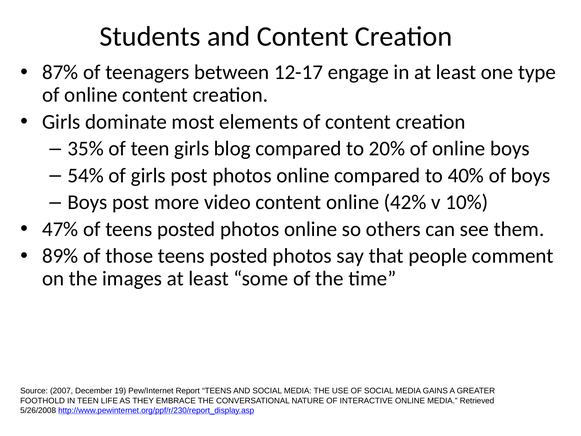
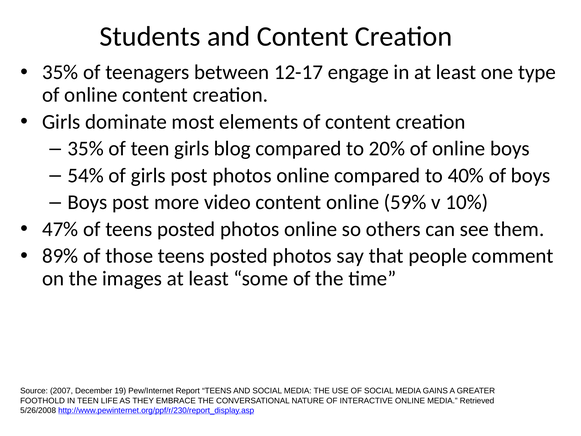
87% at (60, 72): 87% -> 35%
42%: 42% -> 59%
